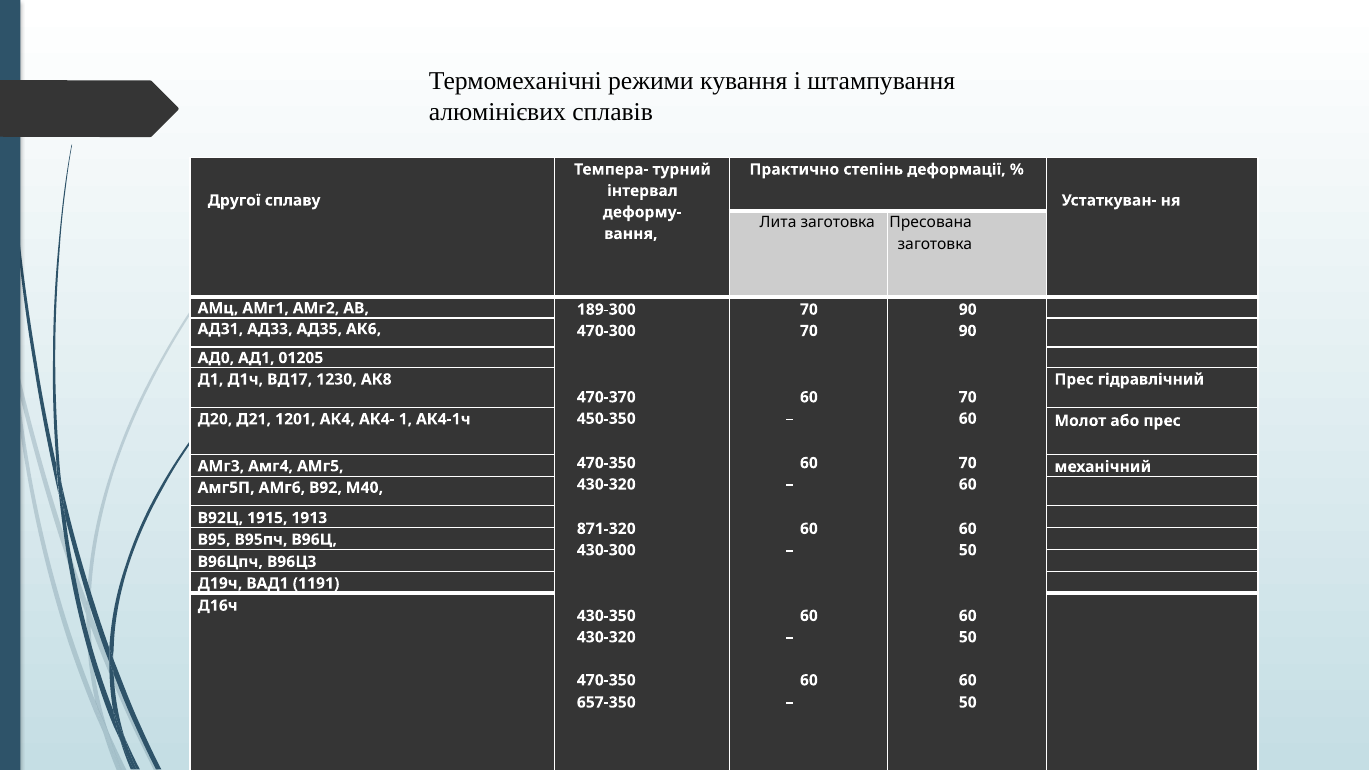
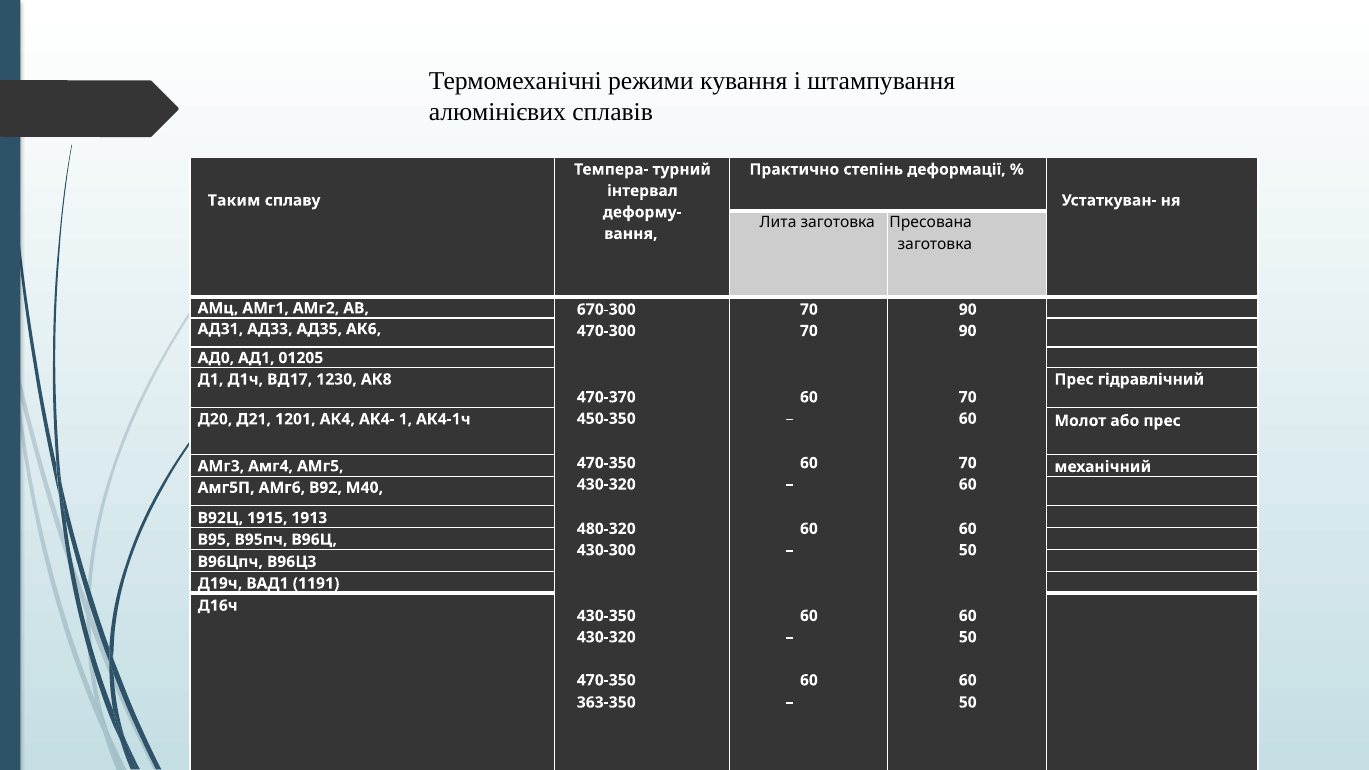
Другої: Другої -> Таким
189-300: 189-300 -> 670-300
871-320: 871-320 -> 480-320
657-350: 657-350 -> 363-350
